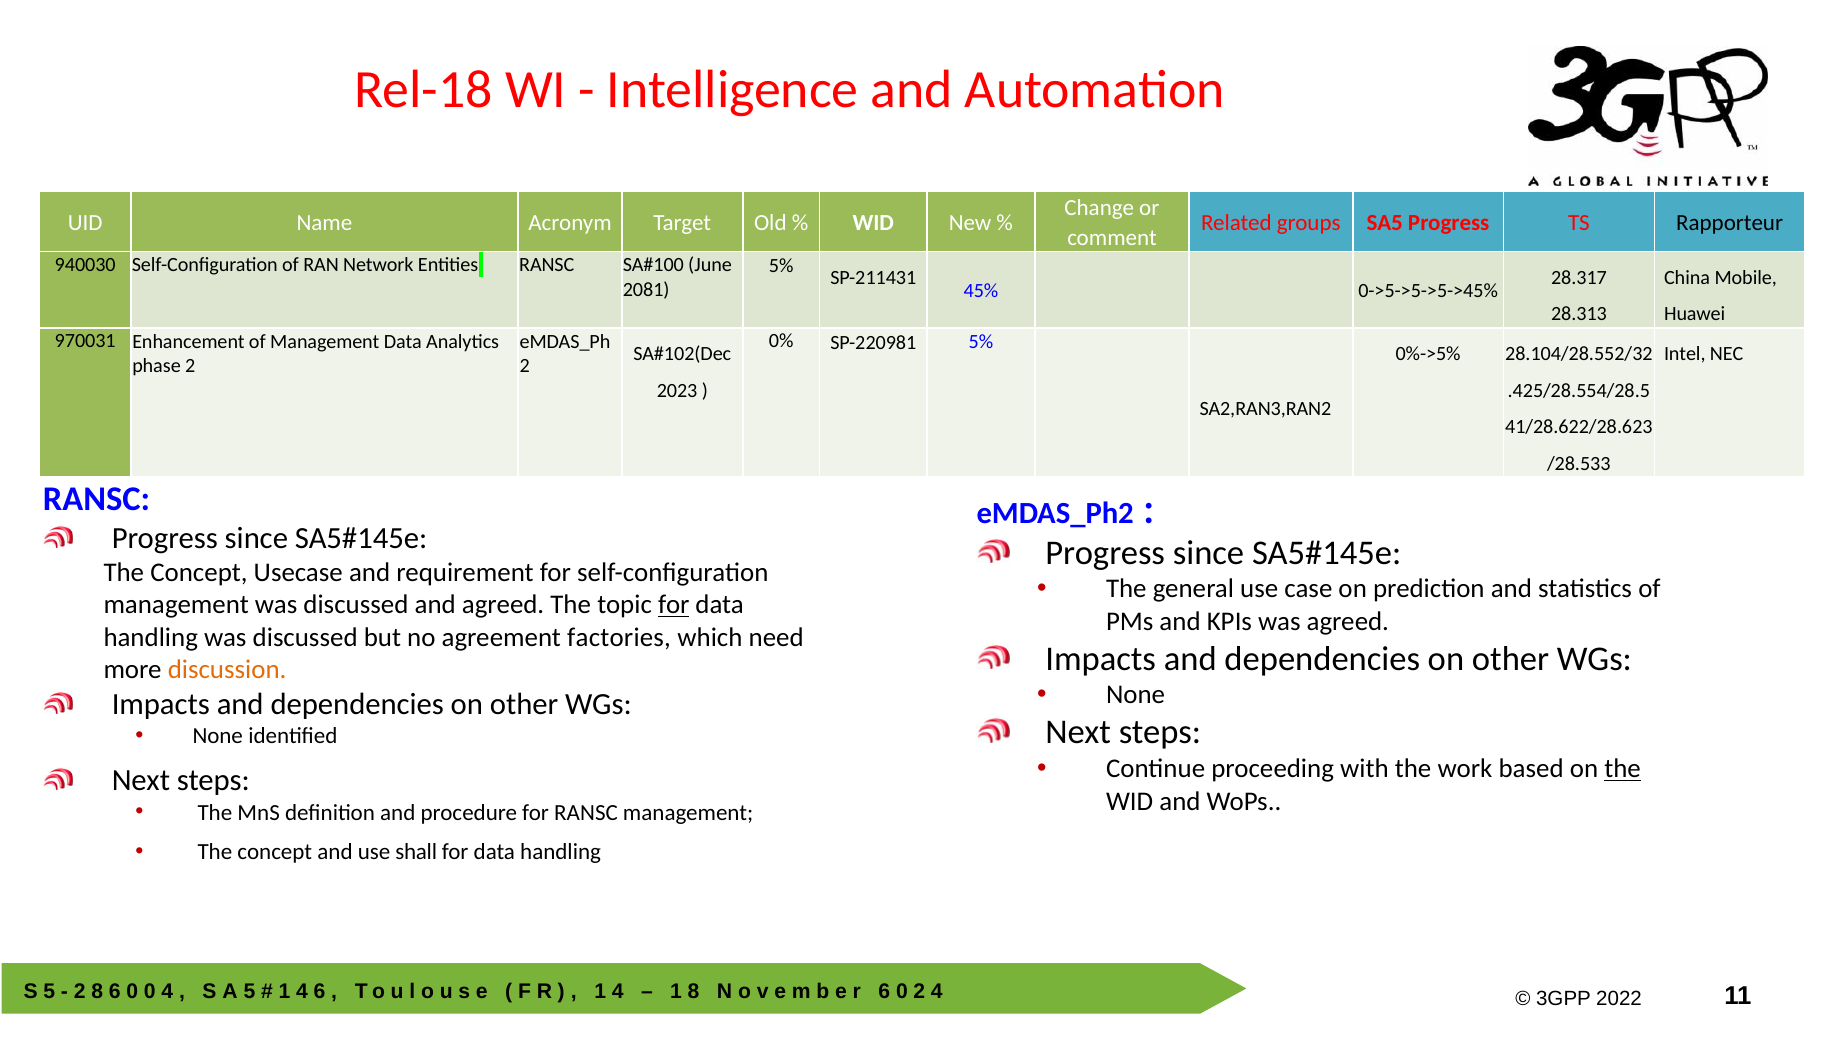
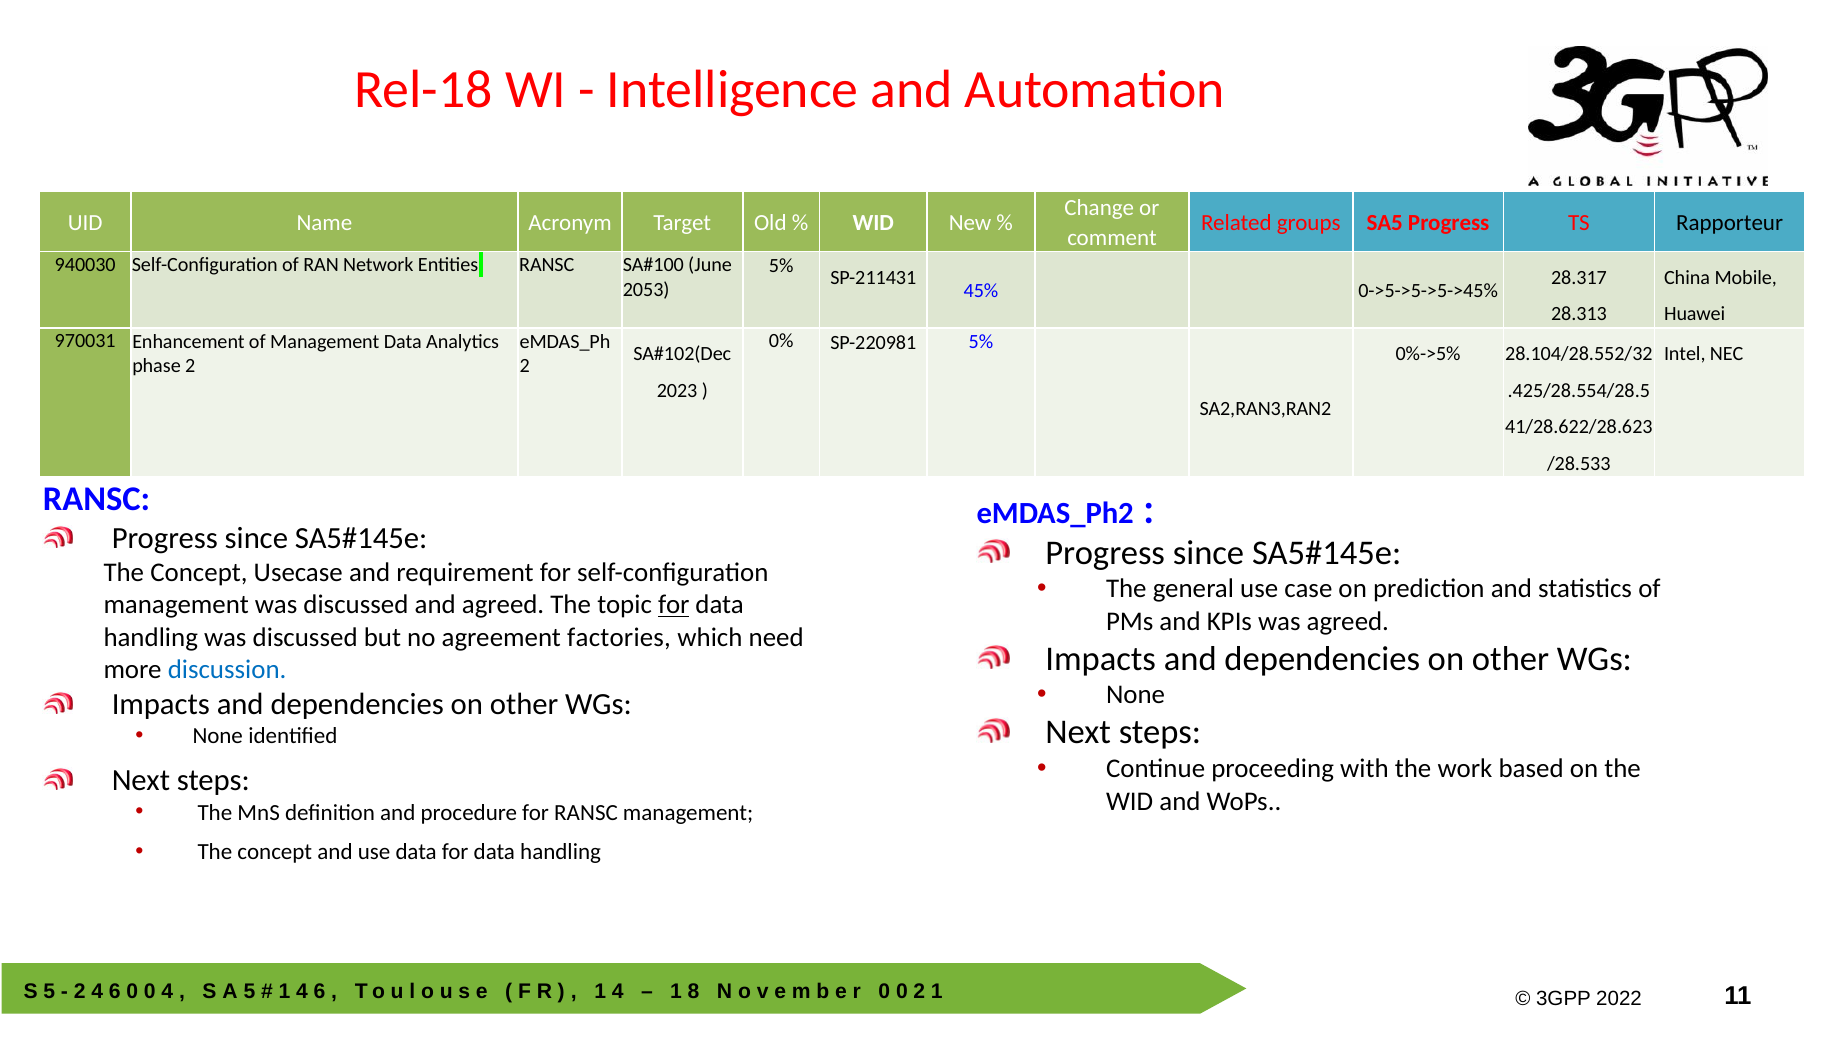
2081: 2081 -> 2053
discussion colour: orange -> blue
the at (1623, 769) underline: present -> none
use shall: shall -> data
2 8: 8 -> 4
6 at (884, 991): 6 -> 0
2 4: 4 -> 1
